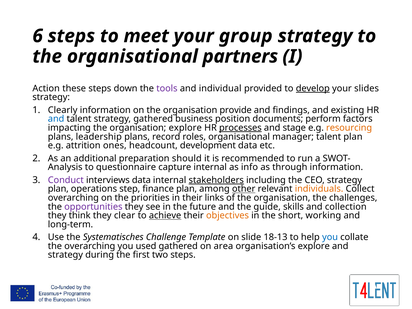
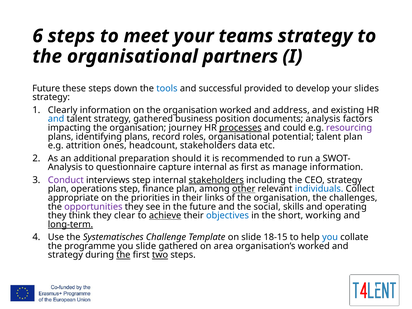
group: group -> teams
Action at (46, 88): Action -> Future
tools colour: purple -> blue
individual: individual -> successful
develop underline: present -> none
organisation provide: provide -> worked
findings: findings -> address
documents perform: perform -> analysis
organisation explore: explore -> journey
stage: stage -> could
resourcing colour: orange -> purple
leadership: leadership -> identifying
manager: manager -> potential
headcount development: development -> stakeholders
as info: info -> first
through: through -> manage
interviews data: data -> step
individuals colour: orange -> blue
overarching at (73, 198): overarching -> appropriate
guide: guide -> social
collection: collection -> operating
objectives colour: orange -> blue
long-term underline: none -> present
18-13: 18-13 -> 18-15
the overarching: overarching -> programme
you used: used -> slide
organisation’s explore: explore -> worked
the at (123, 255) underline: none -> present
two underline: none -> present
